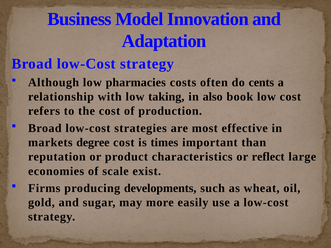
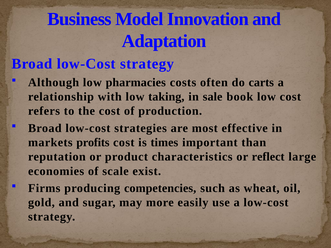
cents: cents -> carts
also: also -> sale
degree: degree -> profits
developments: developments -> competencies
